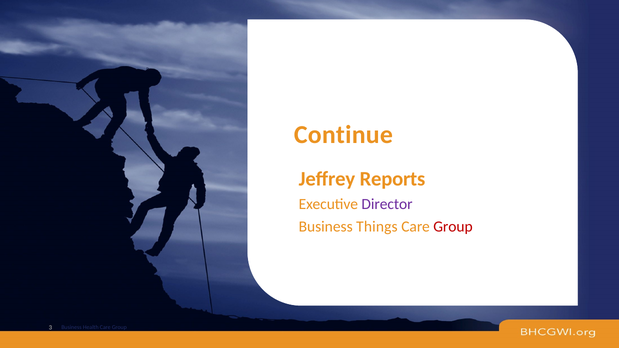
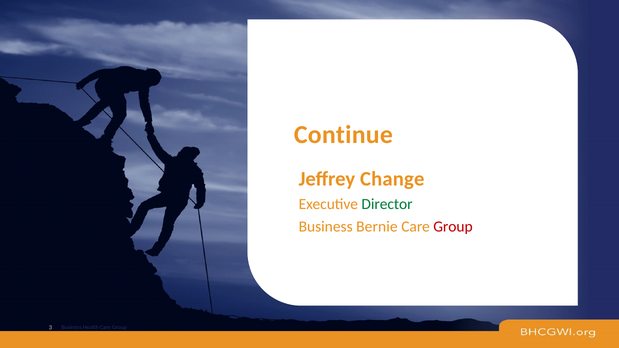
Reports: Reports -> Change
Director colour: purple -> green
Things: Things -> Bernie
